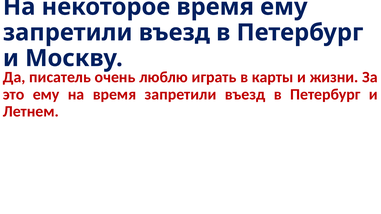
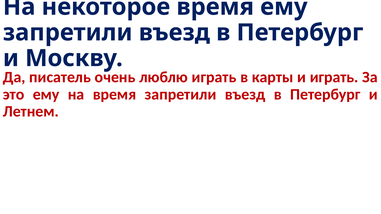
и жизни: жизни -> играть
